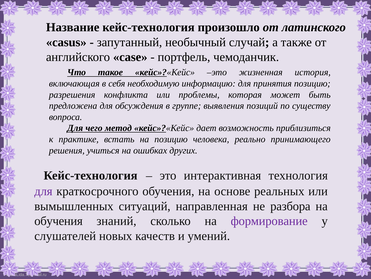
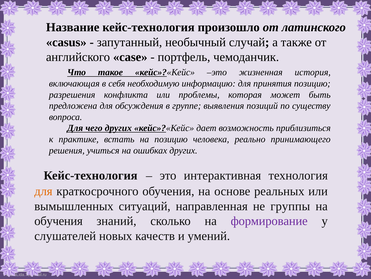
чего метод: метод -> других
для at (43, 191) colour: purple -> orange
разбора: разбора -> группы
